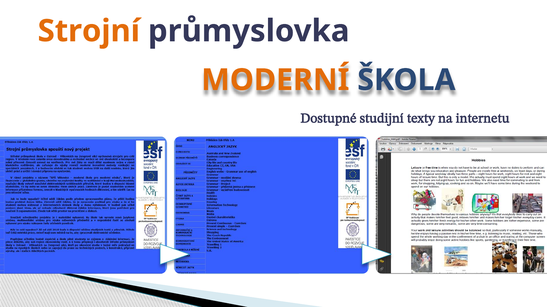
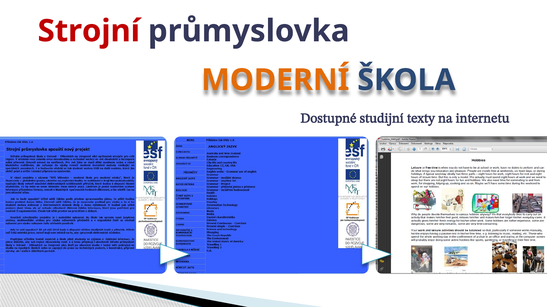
Strojní colour: orange -> red
